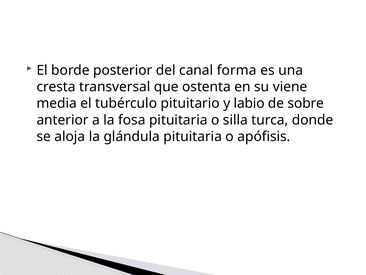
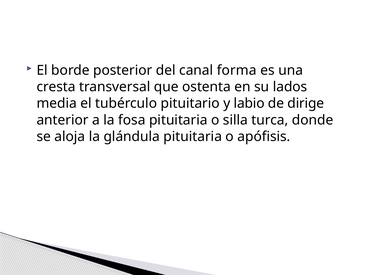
viene: viene -> lados
sobre: sobre -> dirige
